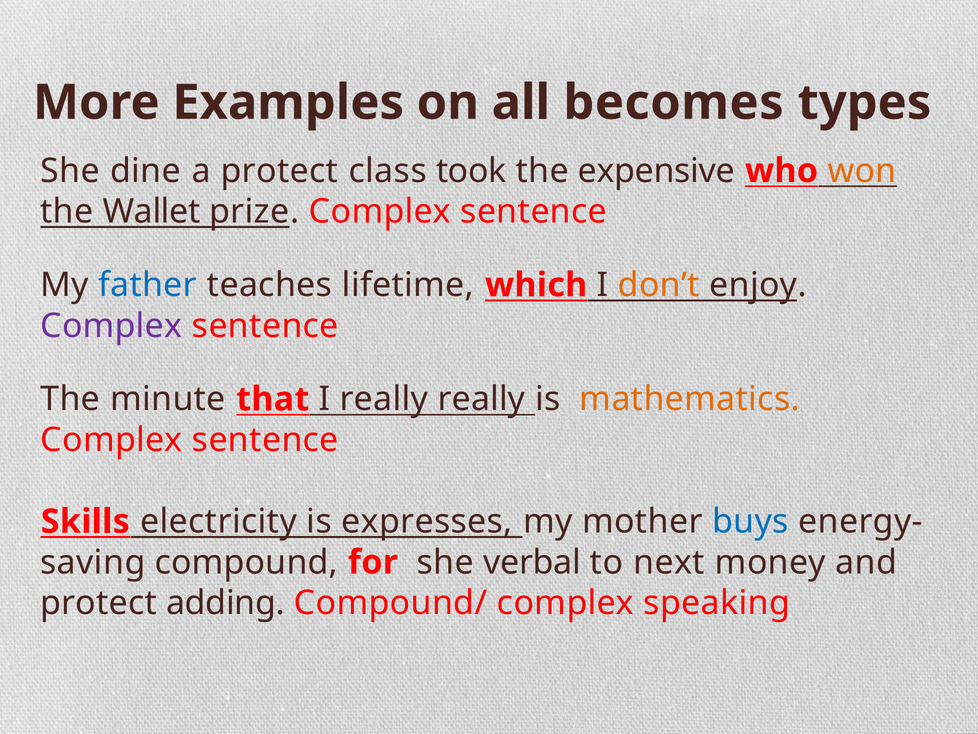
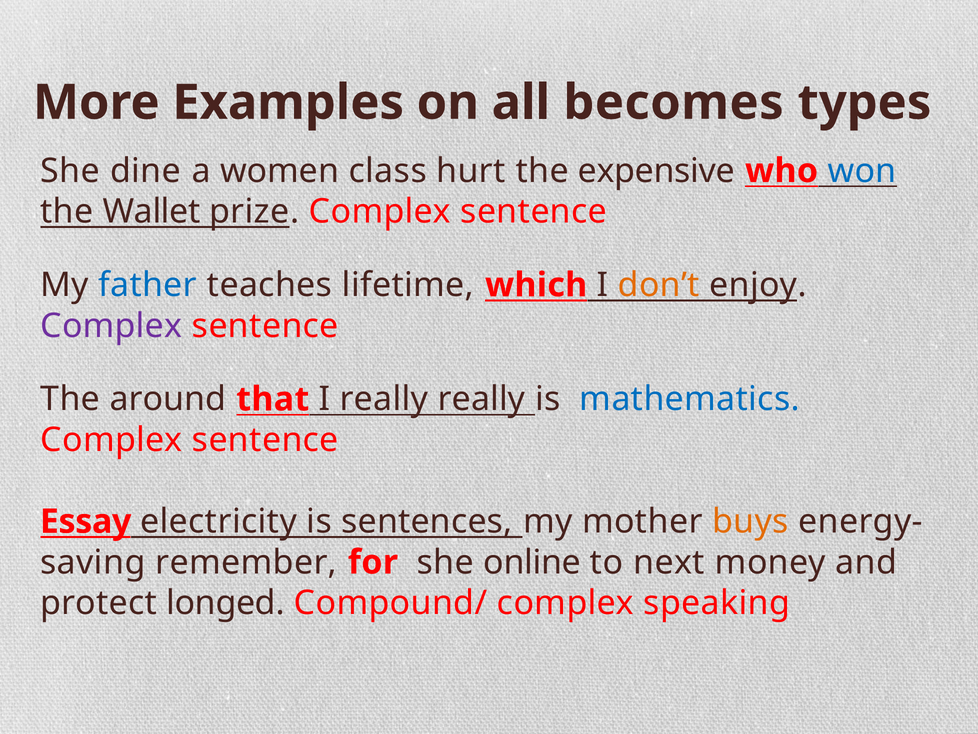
a protect: protect -> women
took: took -> hurt
won colour: orange -> blue
minute: minute -> around
mathematics colour: orange -> blue
Skills: Skills -> Essay
expresses: expresses -> sentences
buys colour: blue -> orange
compound: compound -> remember
verbal: verbal -> online
adding: adding -> longed
